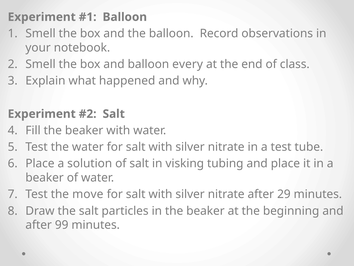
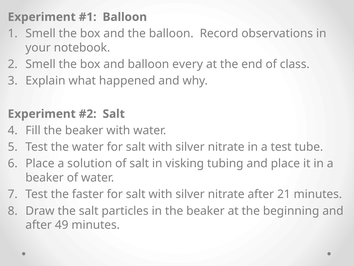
move: move -> faster
29: 29 -> 21
99: 99 -> 49
